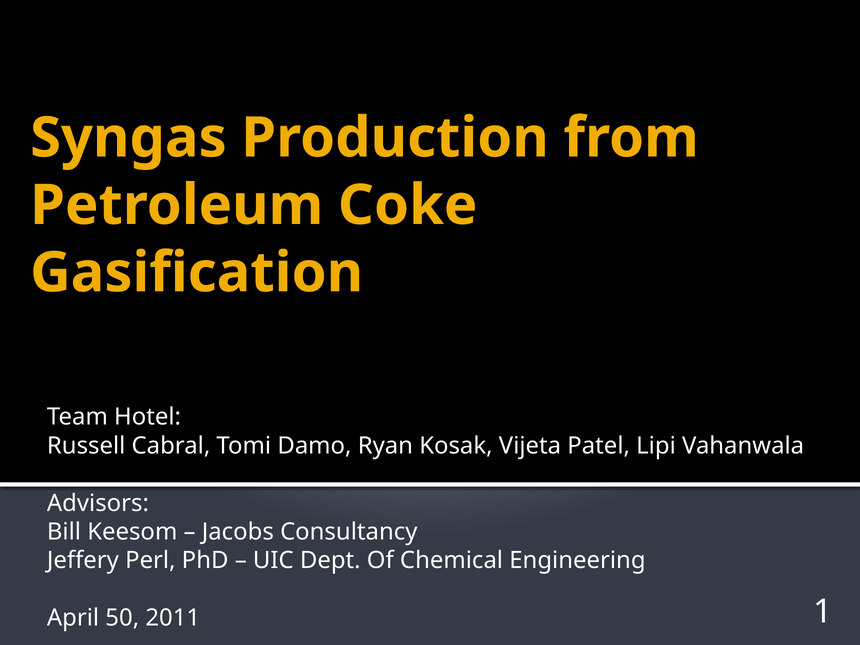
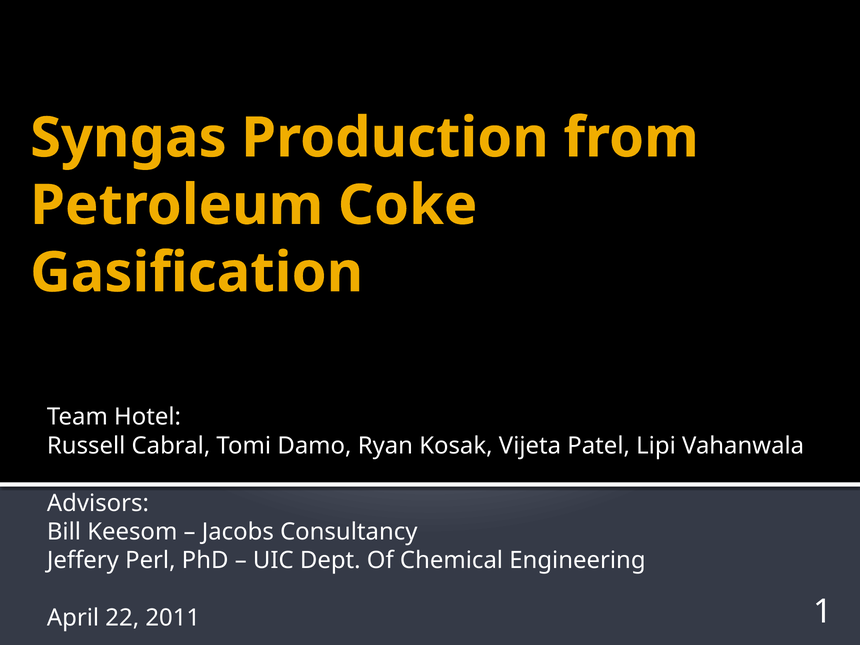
50: 50 -> 22
